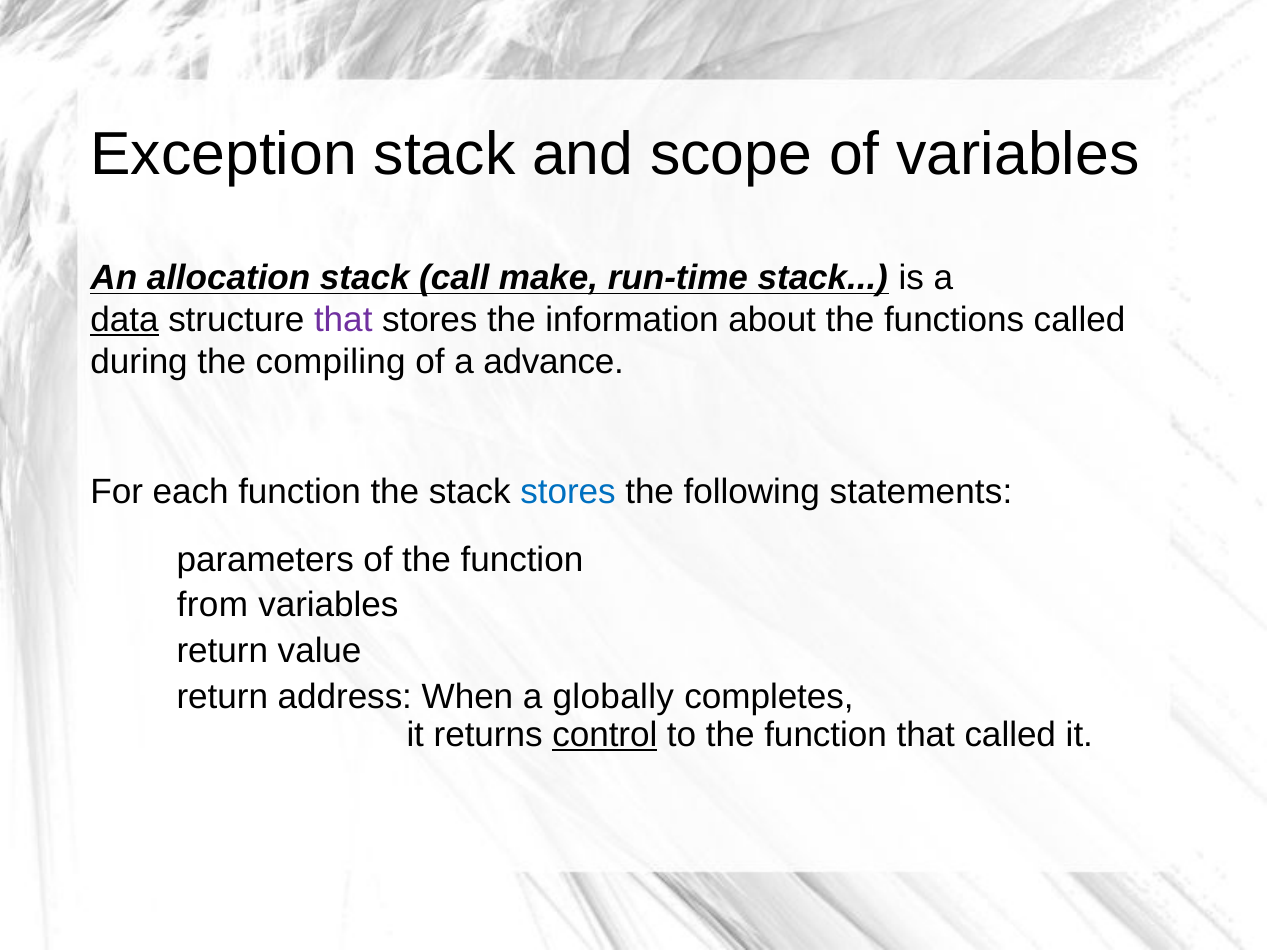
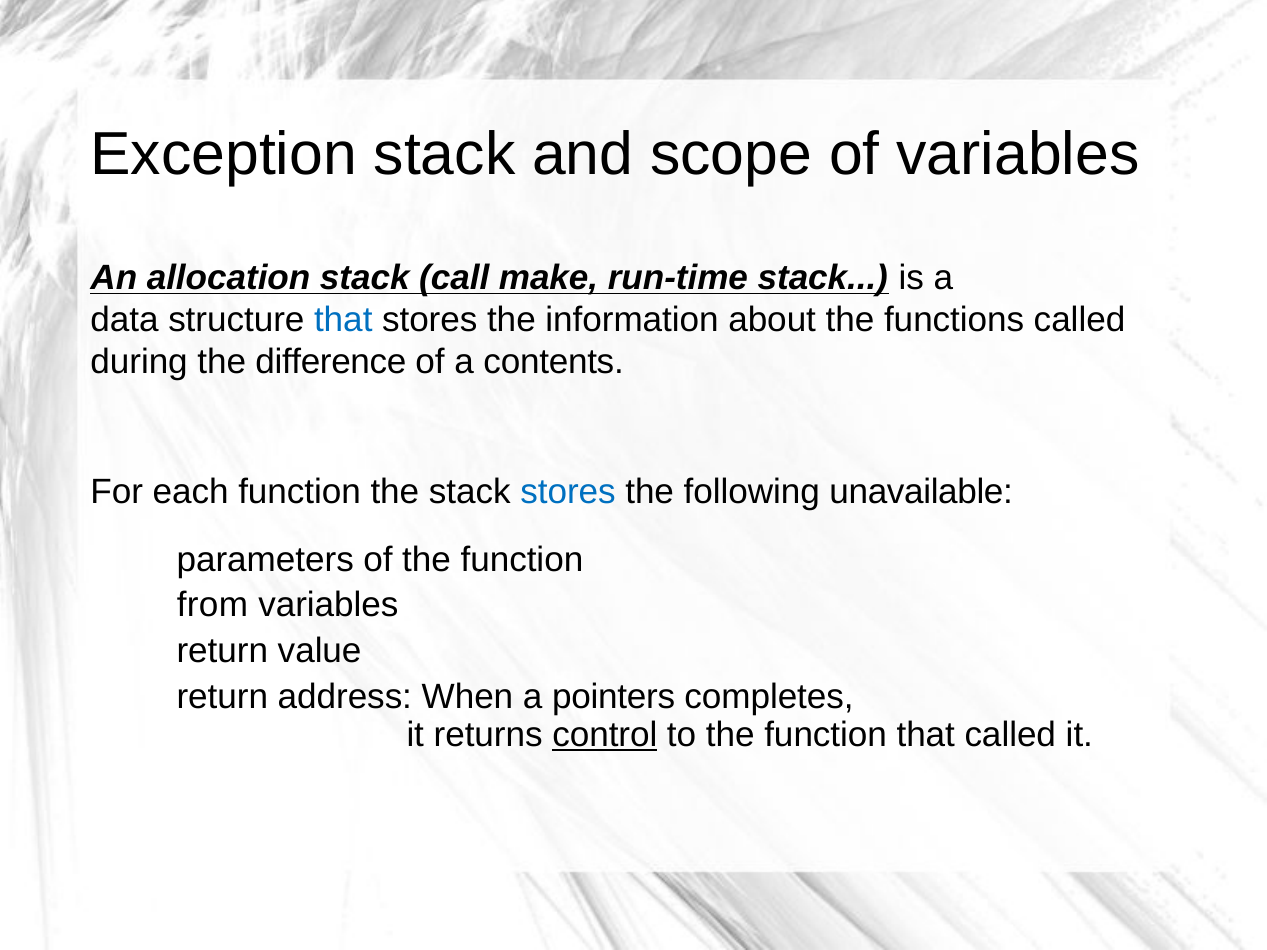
data underline: present -> none
that at (343, 320) colour: purple -> blue
compiling: compiling -> difference
advance: advance -> contents
statements: statements -> unavailable
globally: globally -> pointers
